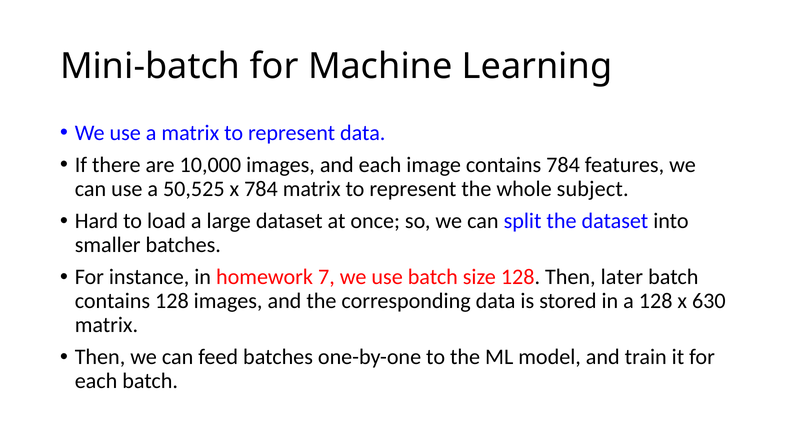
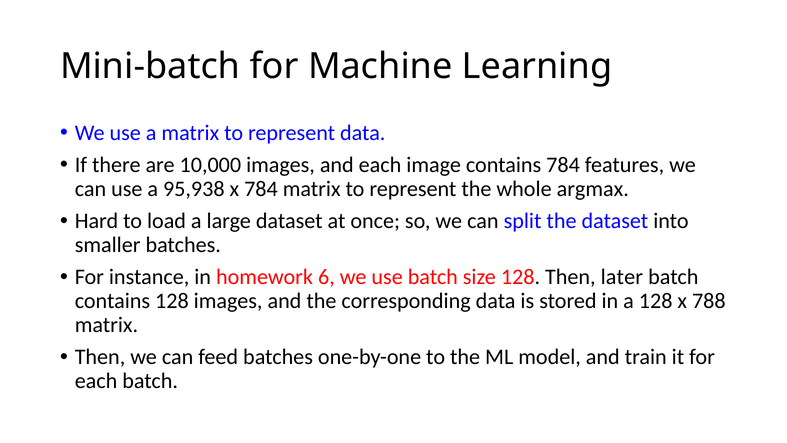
50,525: 50,525 -> 95,938
subject: subject -> argmax
7: 7 -> 6
630: 630 -> 788
